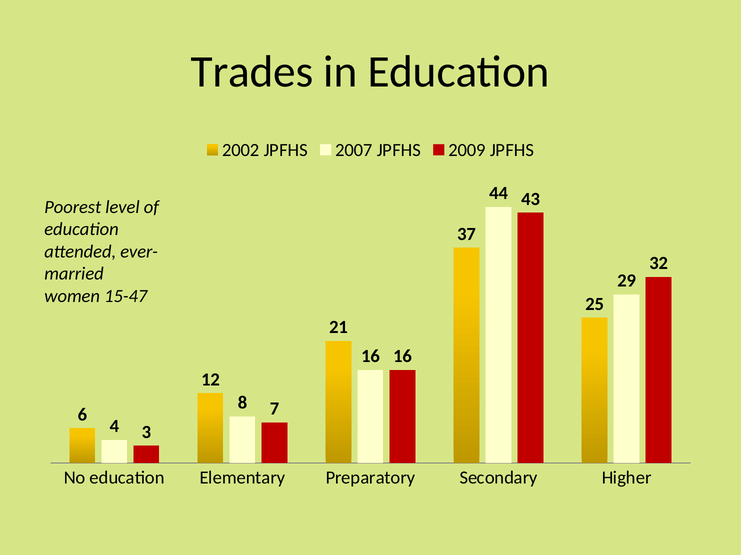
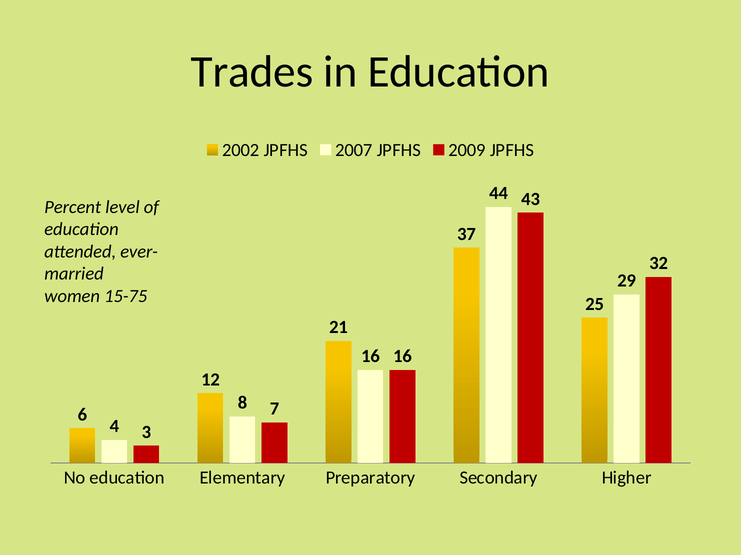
Poorest: Poorest -> Percent
15-47: 15-47 -> 15-75
